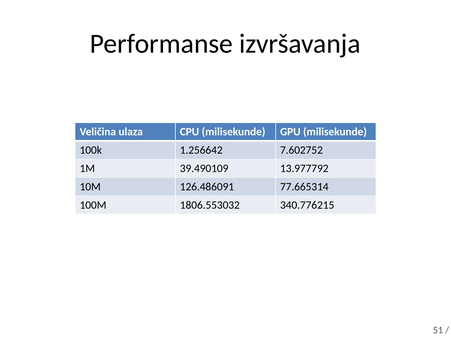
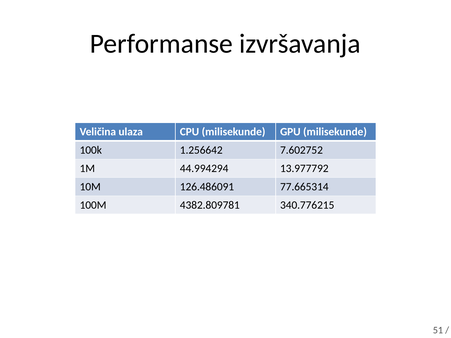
39.490109: 39.490109 -> 44.994294
1806.553032: 1806.553032 -> 4382.809781
